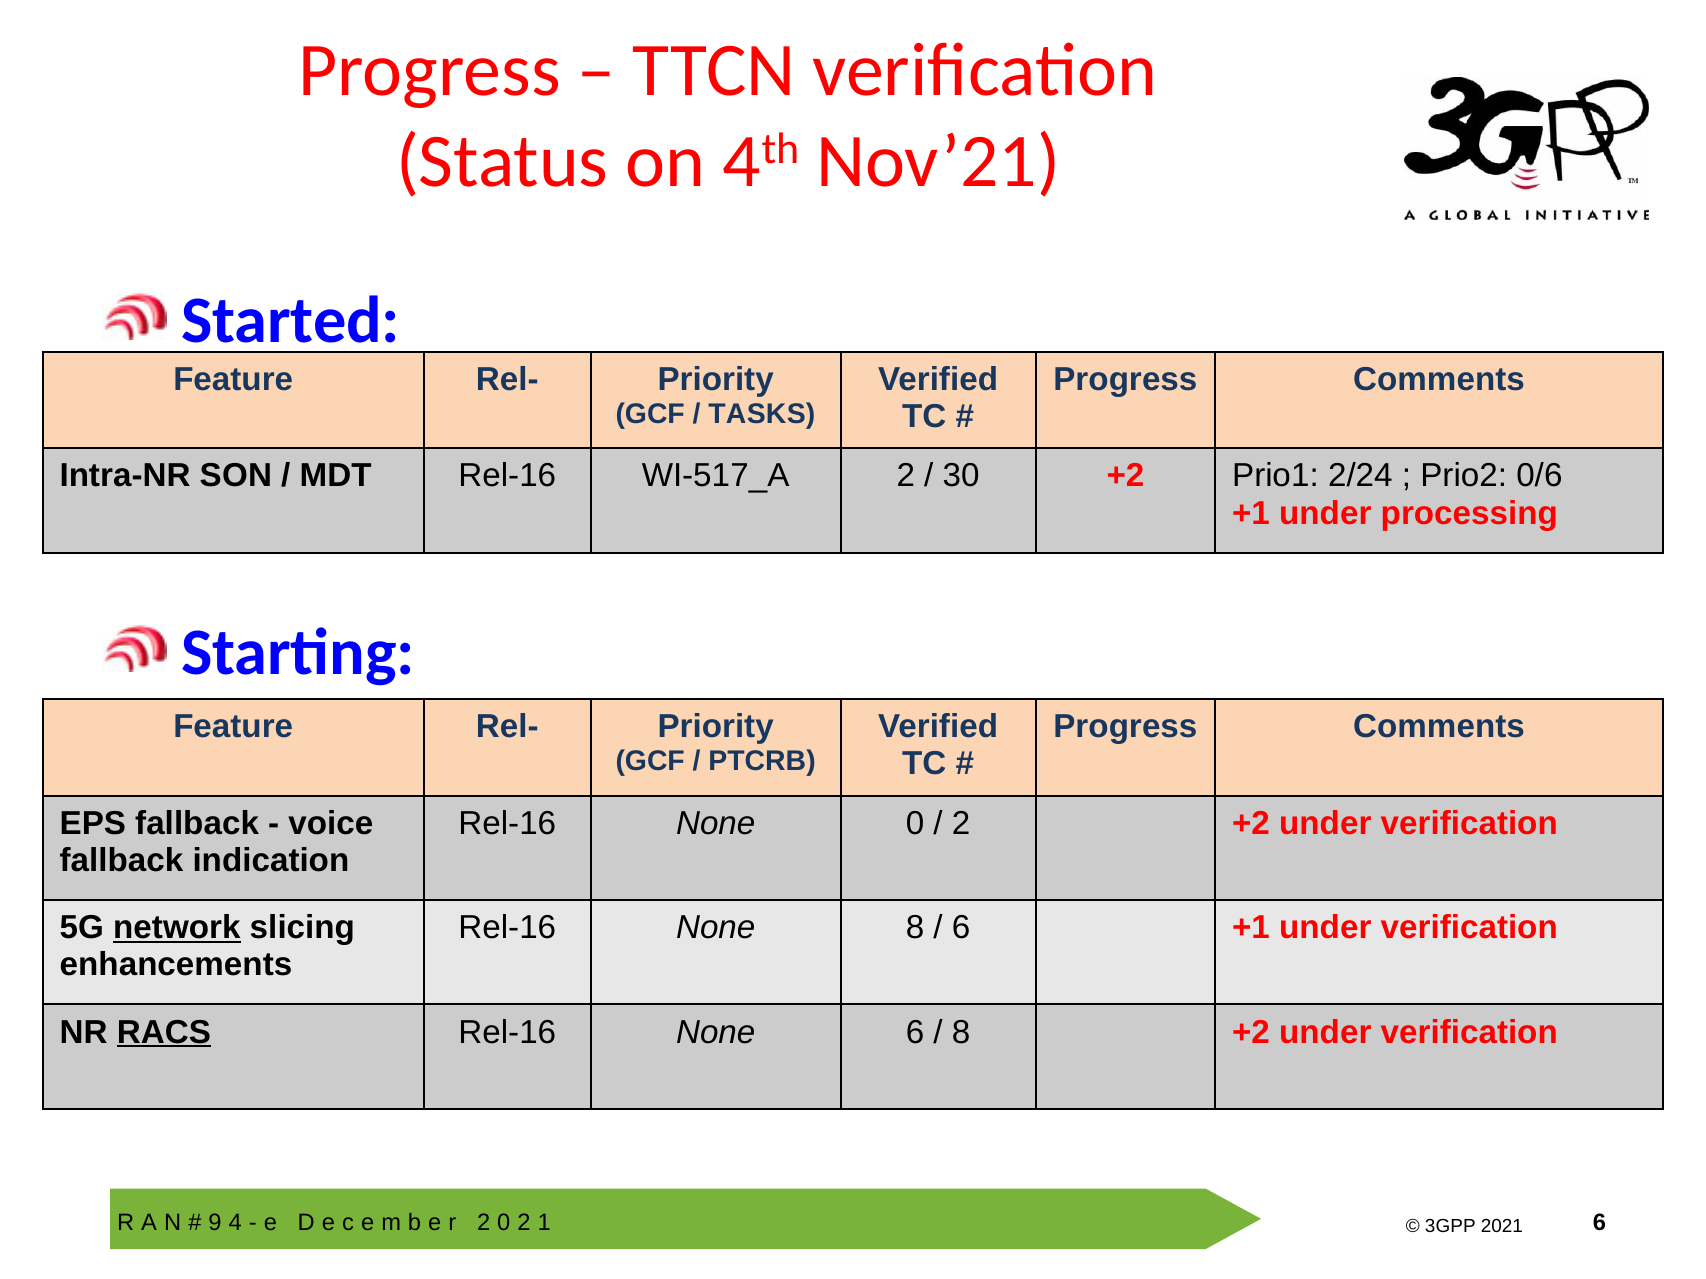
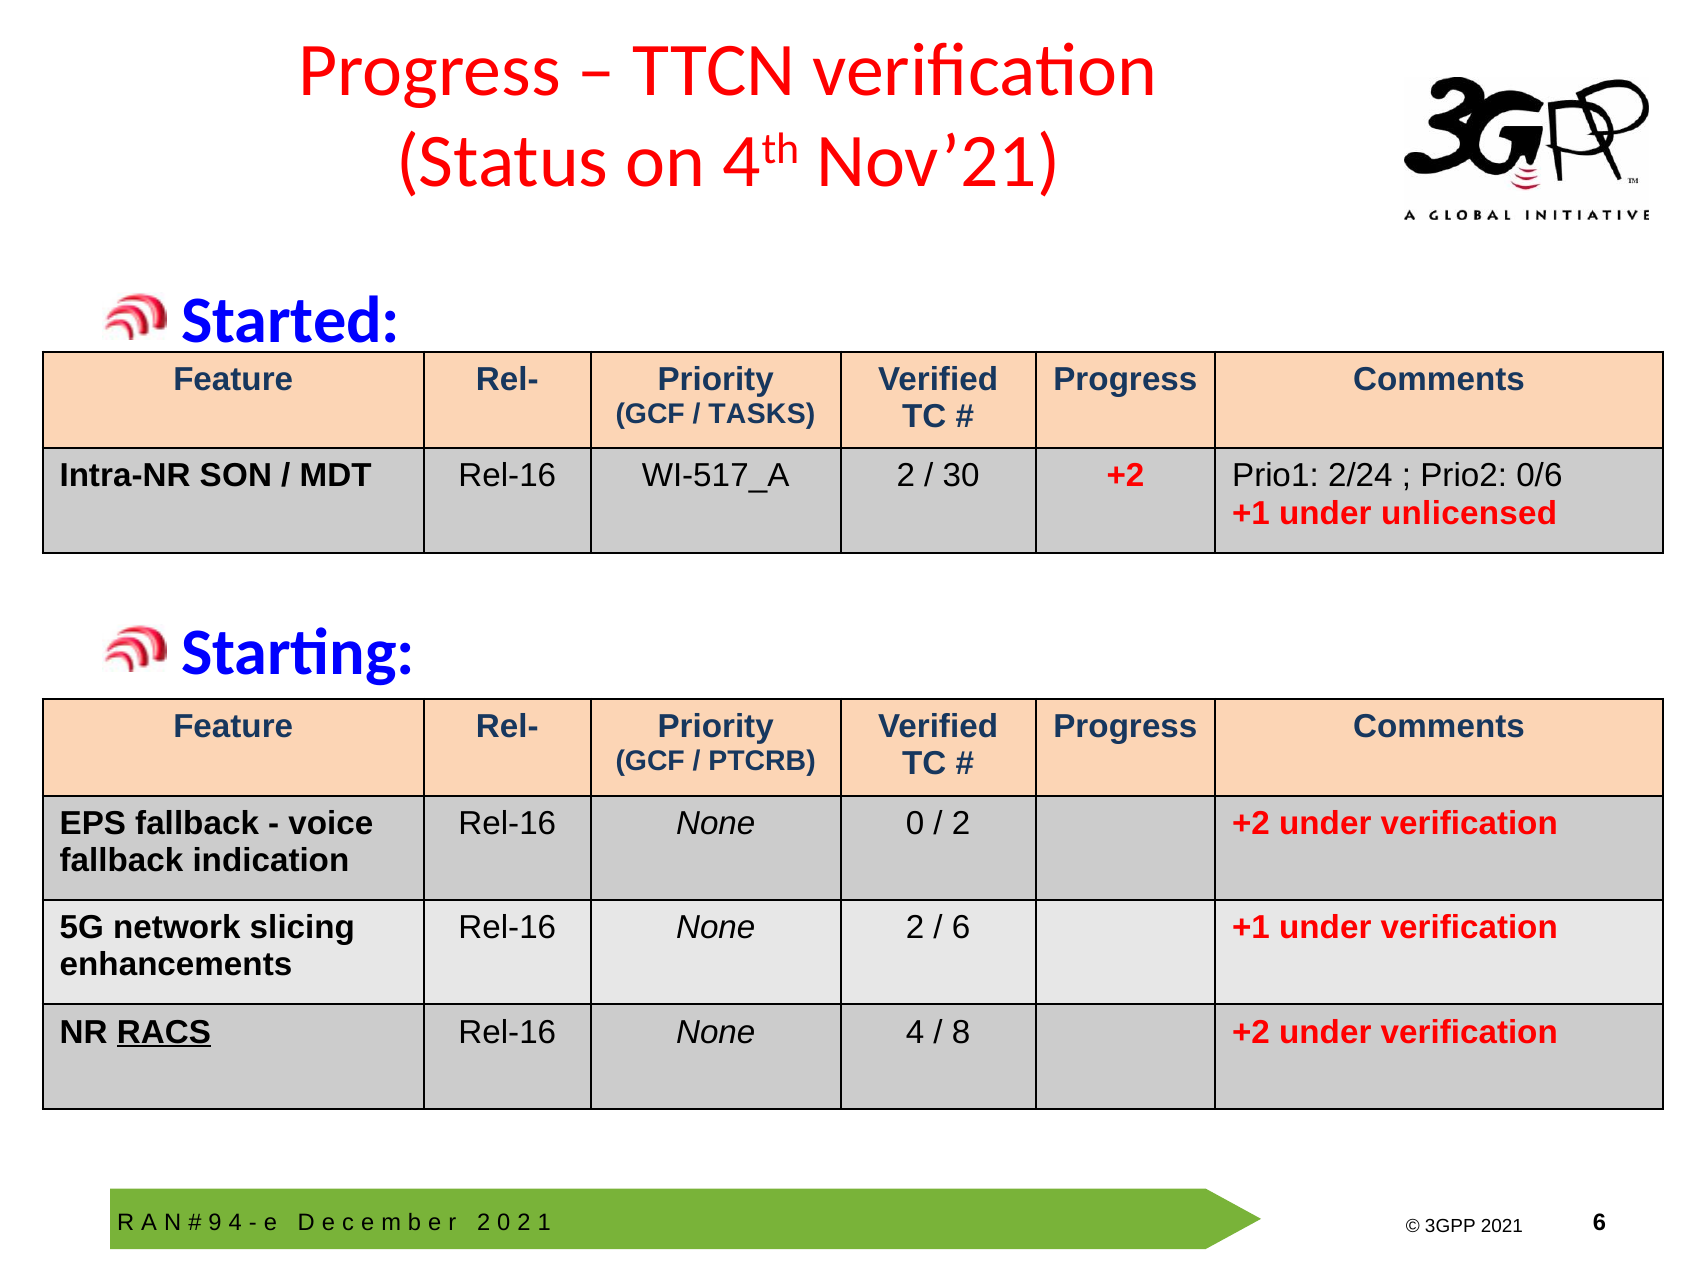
processing: processing -> unlicensed
network underline: present -> none
None 8: 8 -> 2
None 6: 6 -> 4
